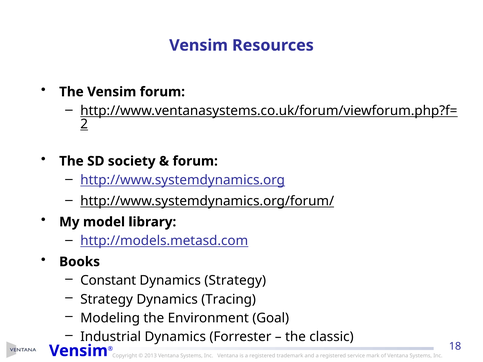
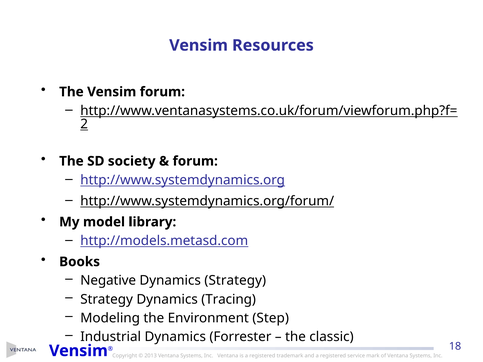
Constant: Constant -> Negative
Goal: Goal -> Step
